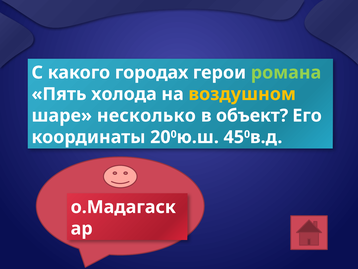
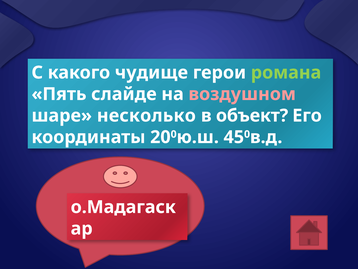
городах: городах -> чудище
холода: холода -> слайде
воздушном colour: yellow -> pink
